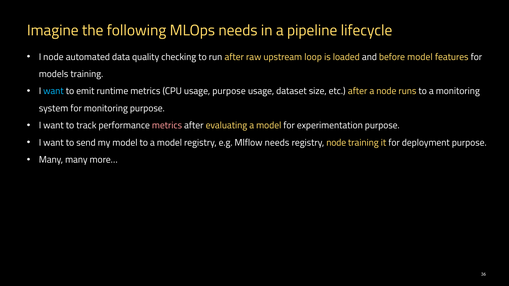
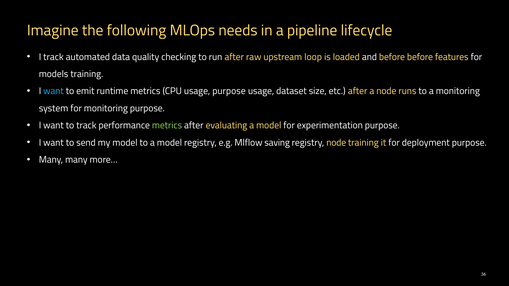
I node: node -> track
before model: model -> before
metrics at (167, 126) colour: pink -> light green
Mlflow needs: needs -> saving
